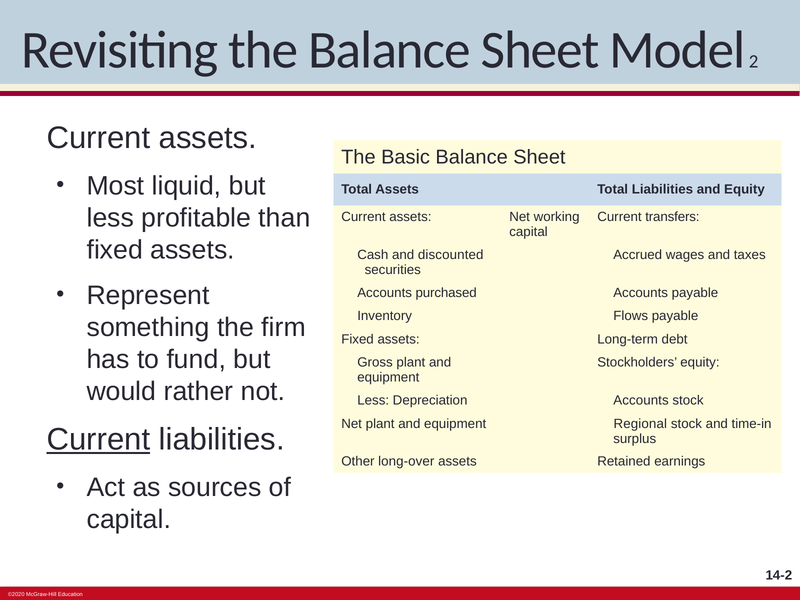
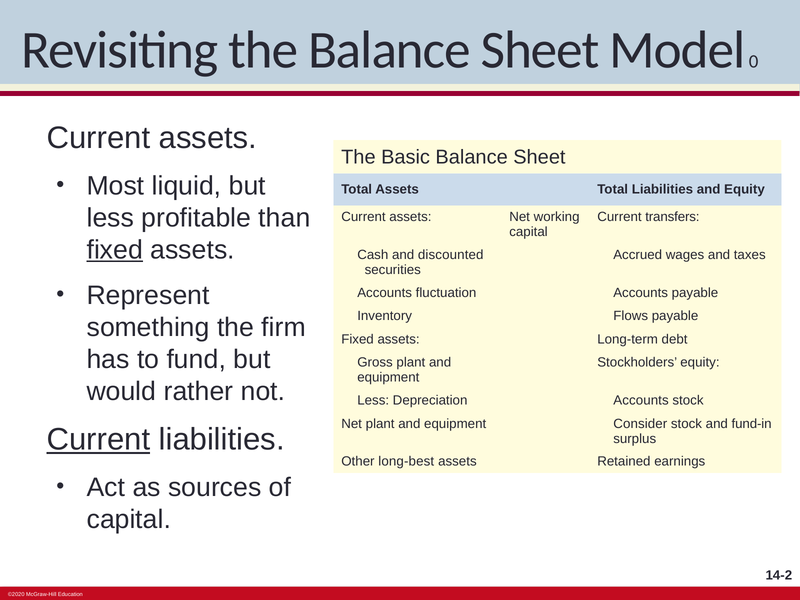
2: 2 -> 0
fixed at (115, 250) underline: none -> present
purchased: purchased -> fluctuation
Regional: Regional -> Consider
time-in: time-in -> fund-in
long-over: long-over -> long-best
